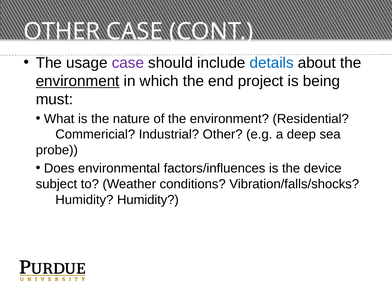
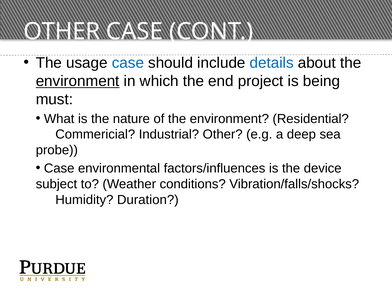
case at (128, 63) colour: purple -> blue
Does at (59, 168): Does -> Case
Humidity Humidity: Humidity -> Duration
